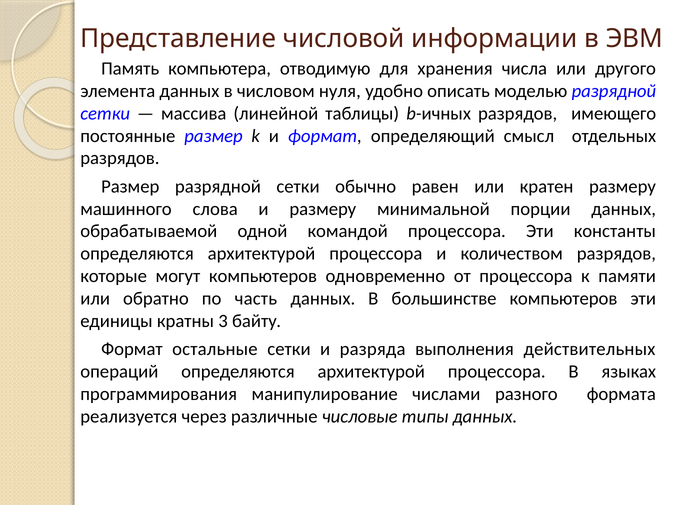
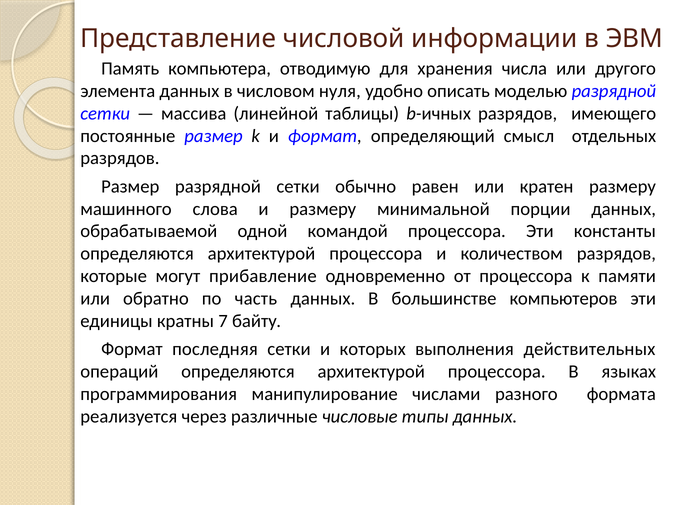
могут компьютеров: компьютеров -> прибавление
3: 3 -> 7
остальные: остальные -> последняя
разряда: разряда -> которых
